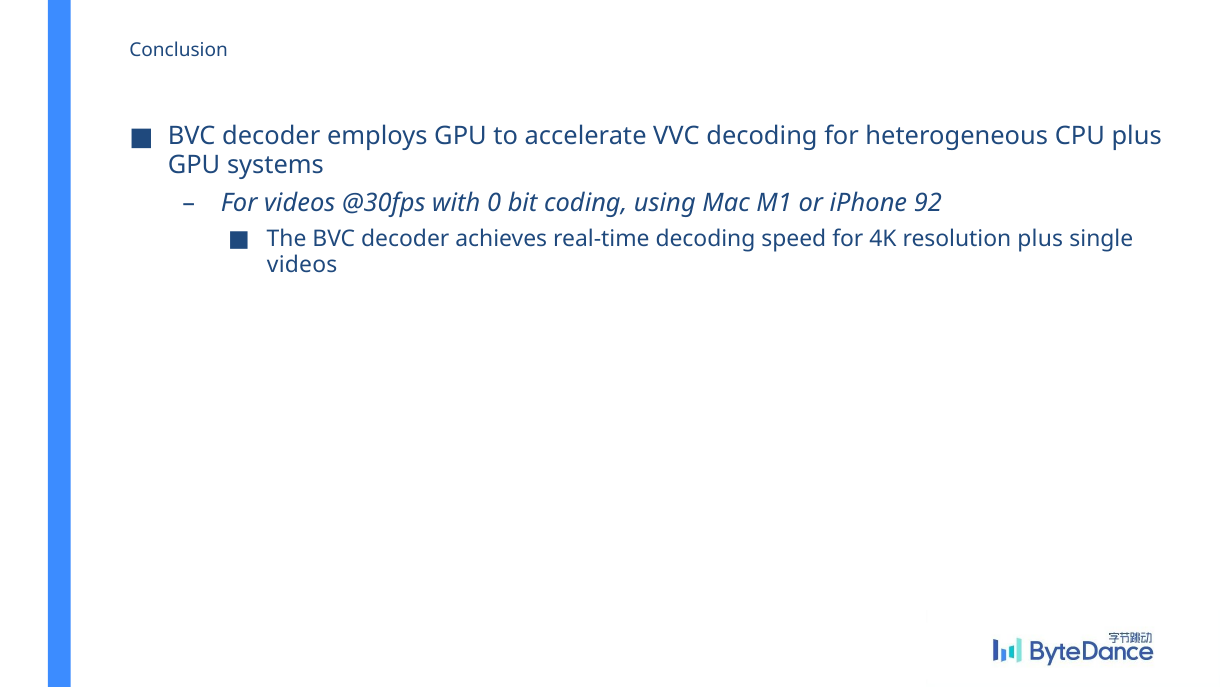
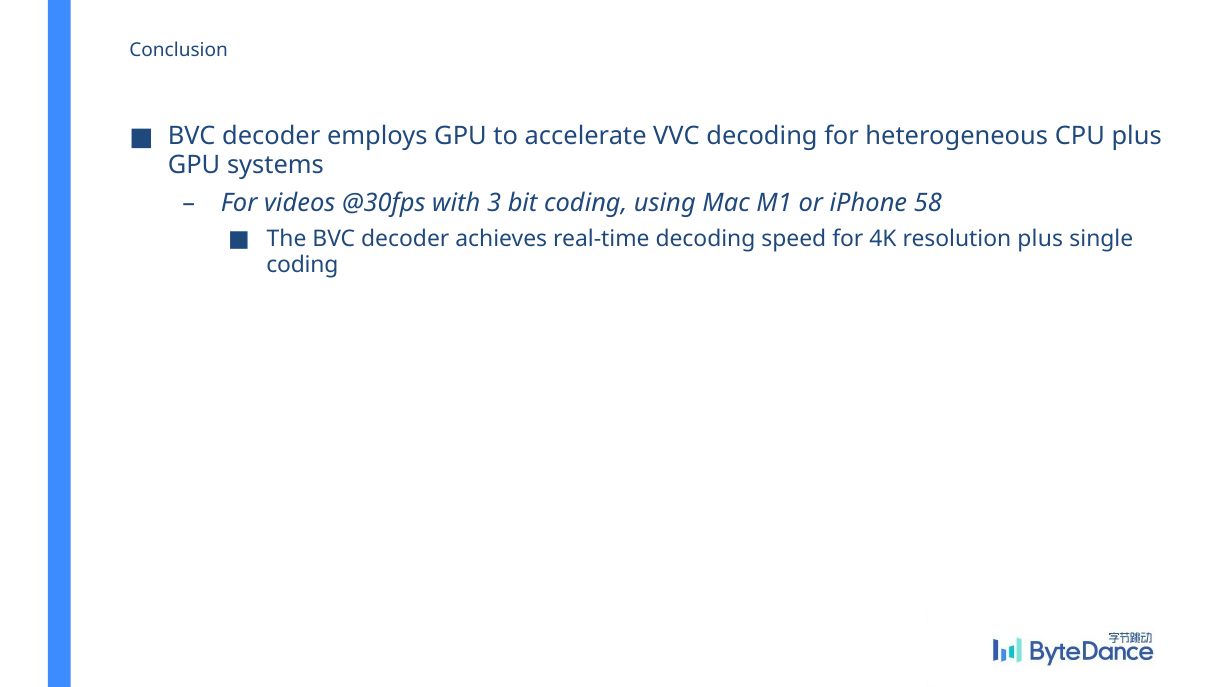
0: 0 -> 3
92: 92 -> 58
videos at (302, 265): videos -> coding
